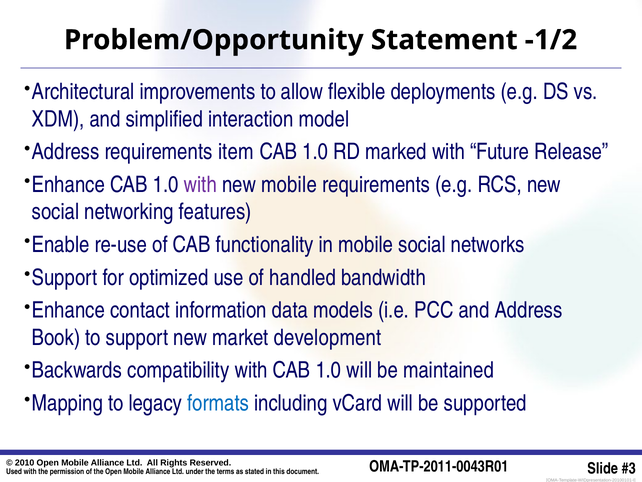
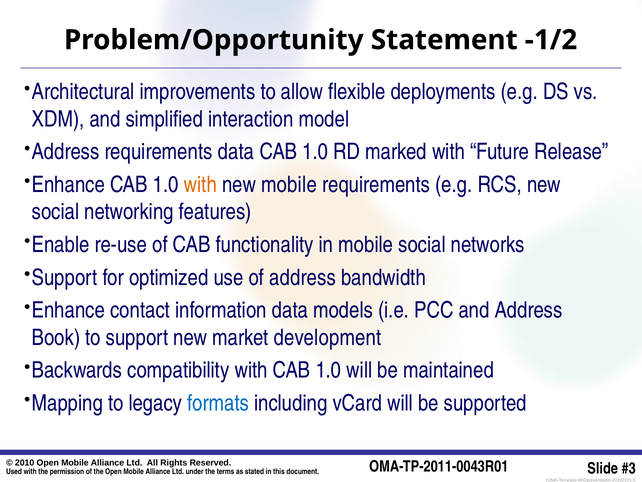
requirements item: item -> data
with at (200, 185) colour: purple -> orange
of handled: handled -> address
